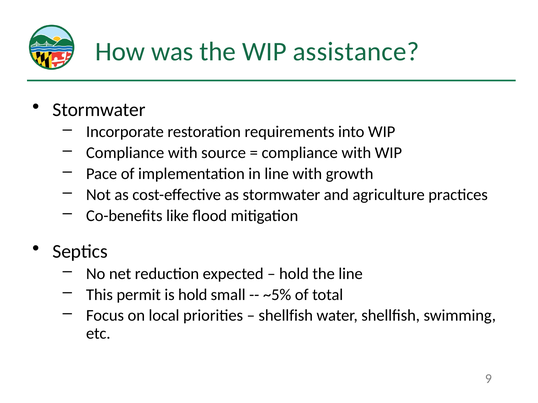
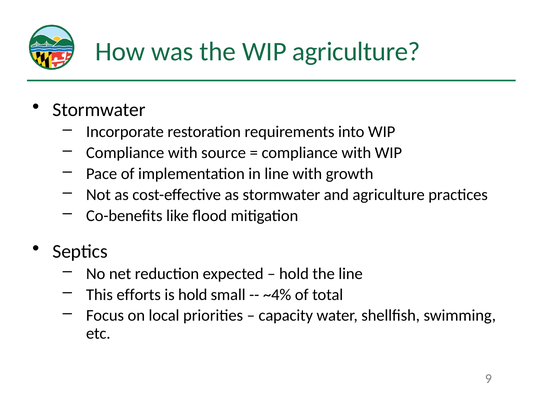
WIP assistance: assistance -> agriculture
permit: permit -> efforts
~5%: ~5% -> ~4%
shellfish at (286, 316): shellfish -> capacity
